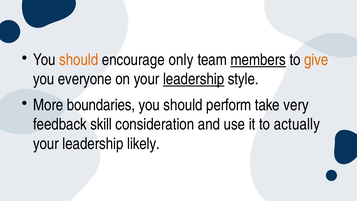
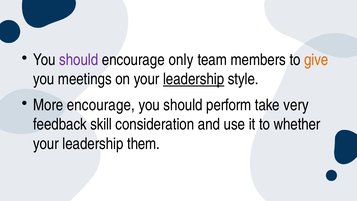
should at (79, 60) colour: orange -> purple
members underline: present -> none
everyone: everyone -> meetings
More boundaries: boundaries -> encourage
actually: actually -> whether
likely: likely -> them
